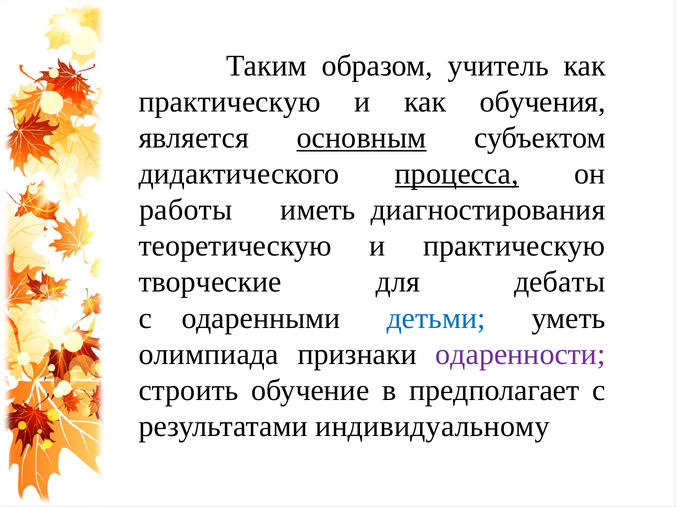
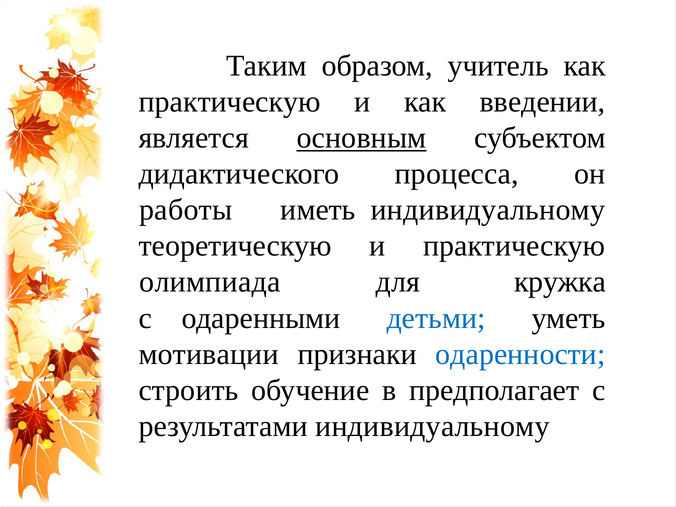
обучения: обучения -> введении
процесса underline: present -> none
иметь диагностирования: диагностирования -> индивидуальному
творческие: творческие -> олимпиада
дебаты: дебаты -> кружка
олимпиада: олимпиада -> мотивации
одаренности colour: purple -> blue
